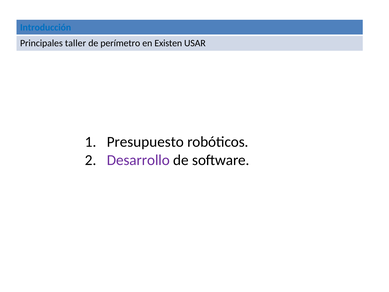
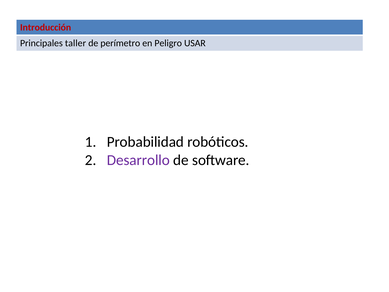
Introducción colour: blue -> red
Existen: Existen -> Peligro
Presupuesto: Presupuesto -> Probabilidad
